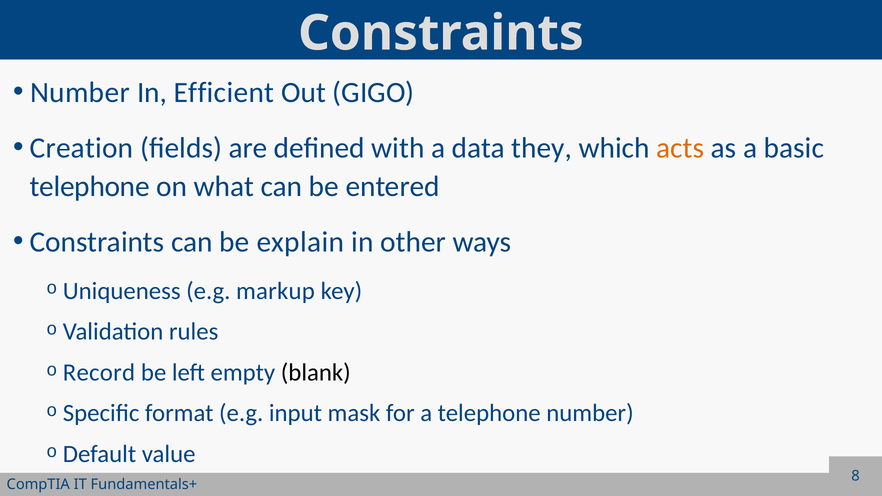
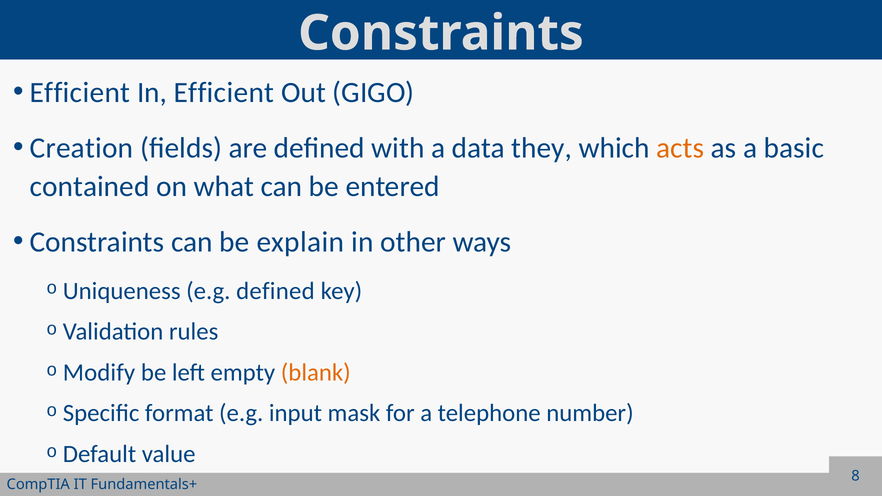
Number at (80, 93): Number -> Efficient
telephone at (90, 187): telephone -> contained
e.g markup: markup -> defined
Record: Record -> Modify
blank colour: black -> orange
